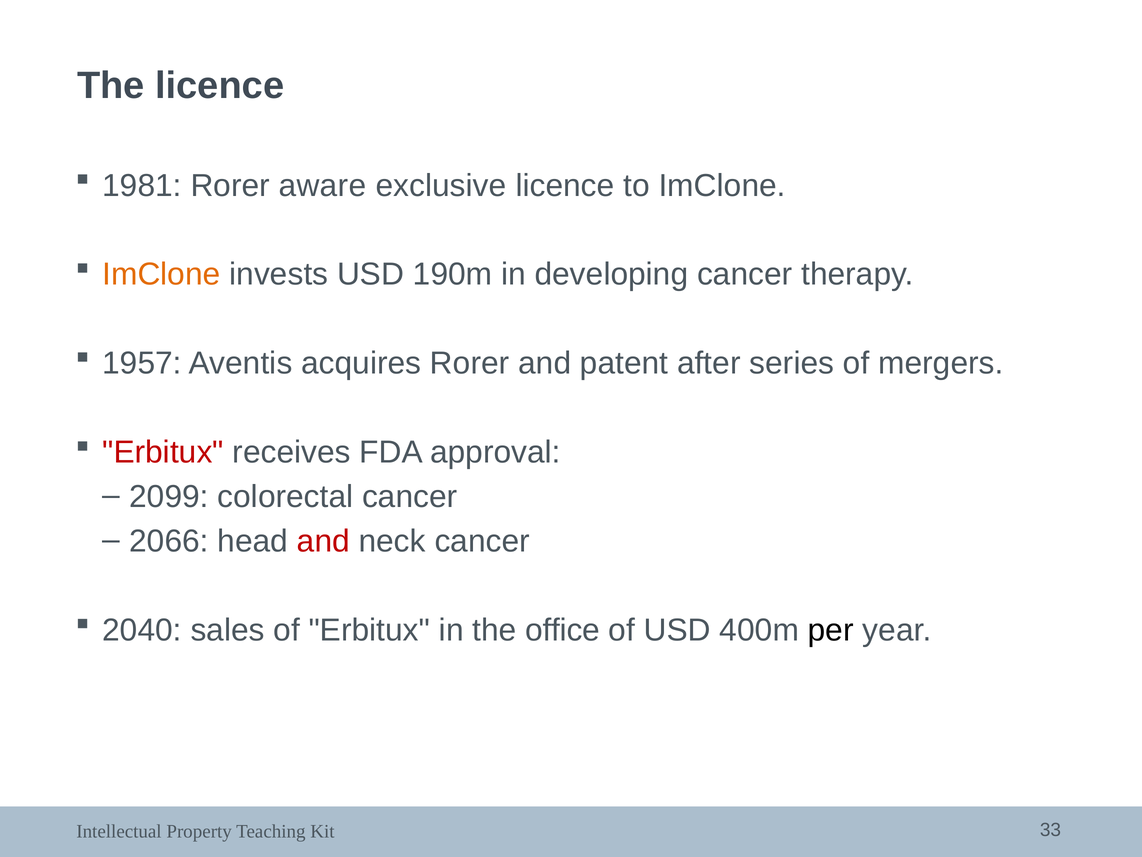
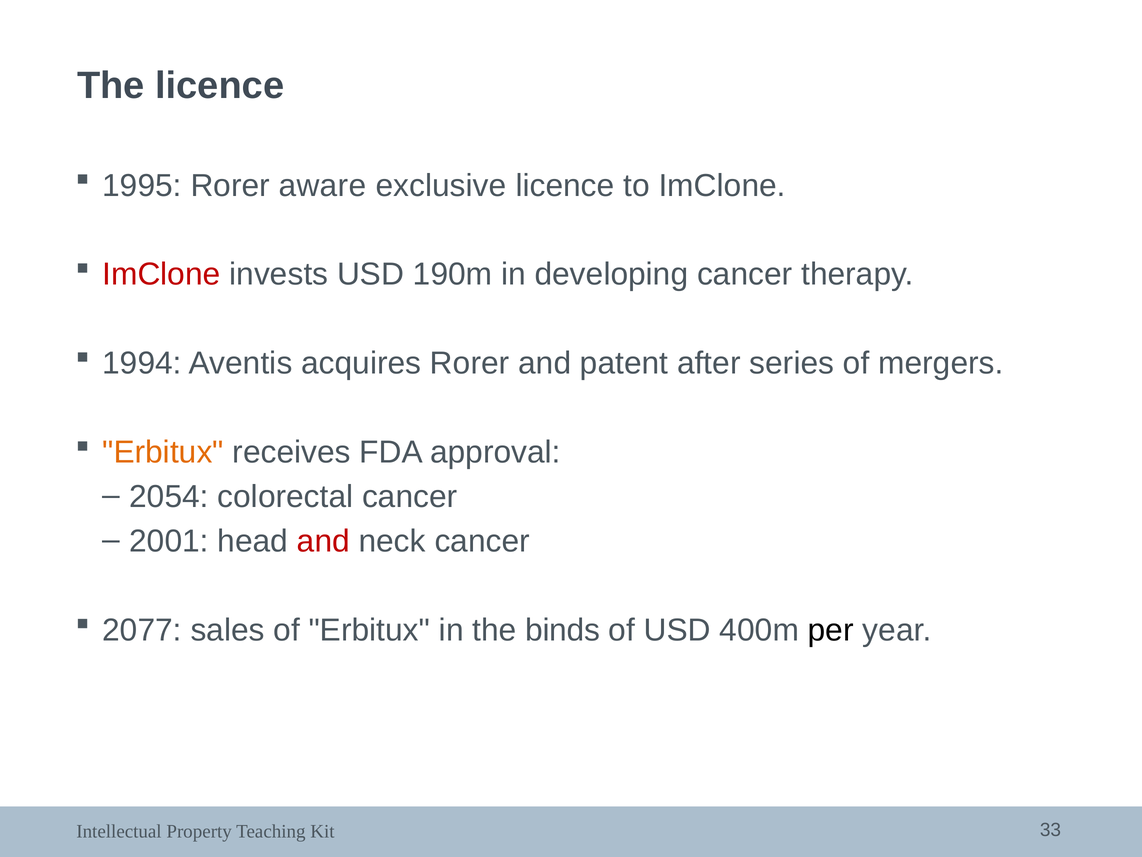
1981: 1981 -> 1995
ImClone at (161, 274) colour: orange -> red
1957: 1957 -> 1994
Erbitux at (163, 452) colour: red -> orange
2099: 2099 -> 2054
2066: 2066 -> 2001
2040: 2040 -> 2077
office: office -> binds
